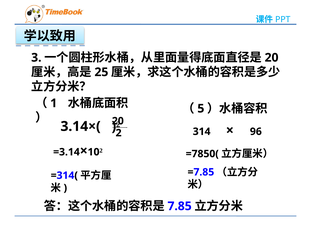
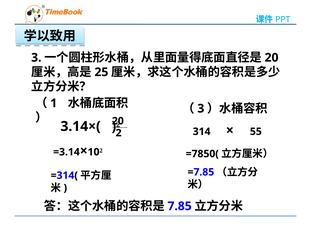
5 at (201, 109): 5 -> 3
96: 96 -> 55
